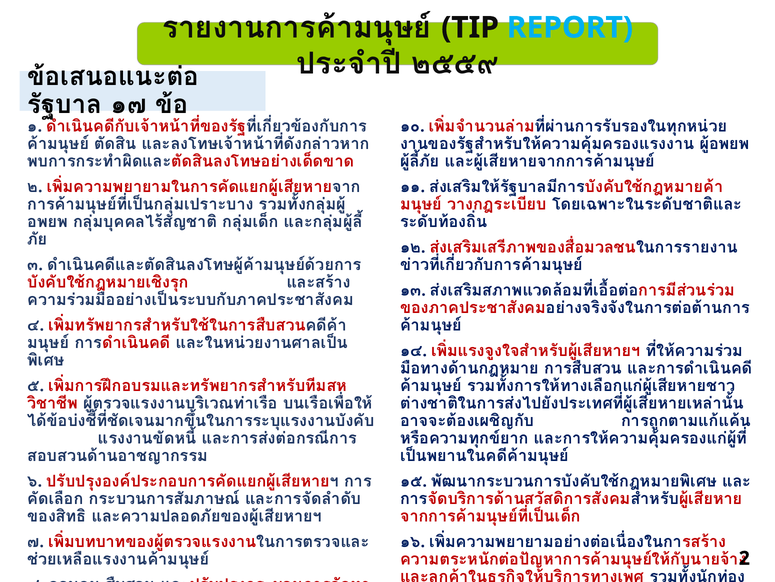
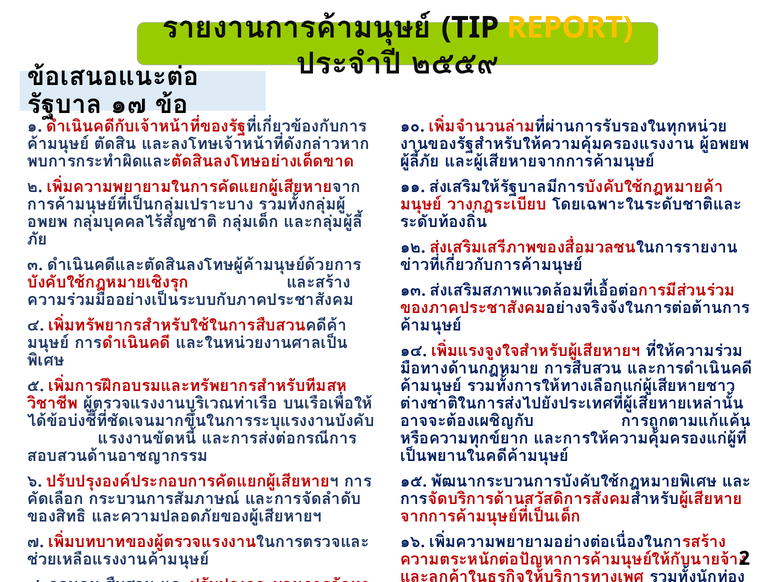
REPORT colour: light blue -> yellow
